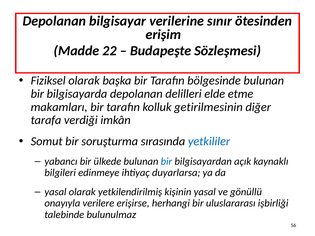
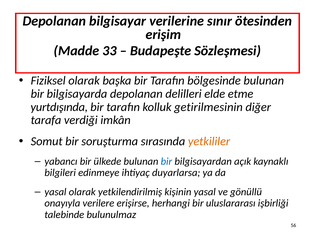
22: 22 -> 33
makamları: makamları -> yurtdışında
yetkililer colour: blue -> orange
